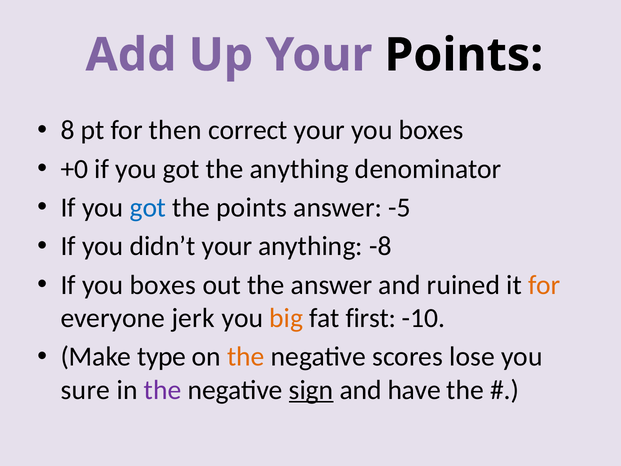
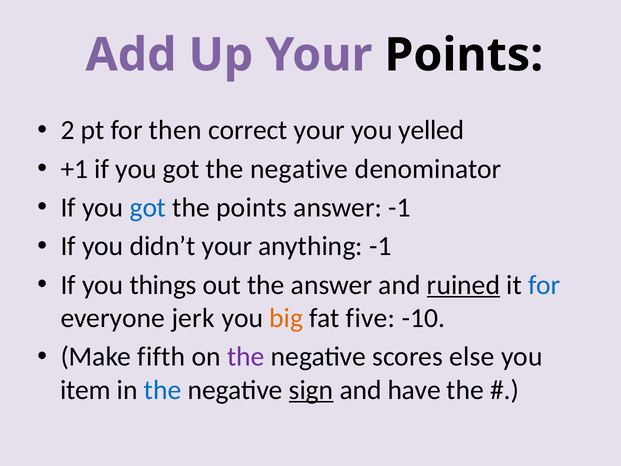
8: 8 -> 2
boxes at (431, 130): boxes -> yelled
+0: +0 -> +1
got the anything: anything -> negative
answer -5: -5 -> -1
anything -8: -8 -> -1
If you boxes: boxes -> things
ruined underline: none -> present
for at (544, 285) colour: orange -> blue
first: first -> five
type: type -> fifth
the at (246, 357) colour: orange -> purple
lose: lose -> else
sure: sure -> item
the at (163, 390) colour: purple -> blue
